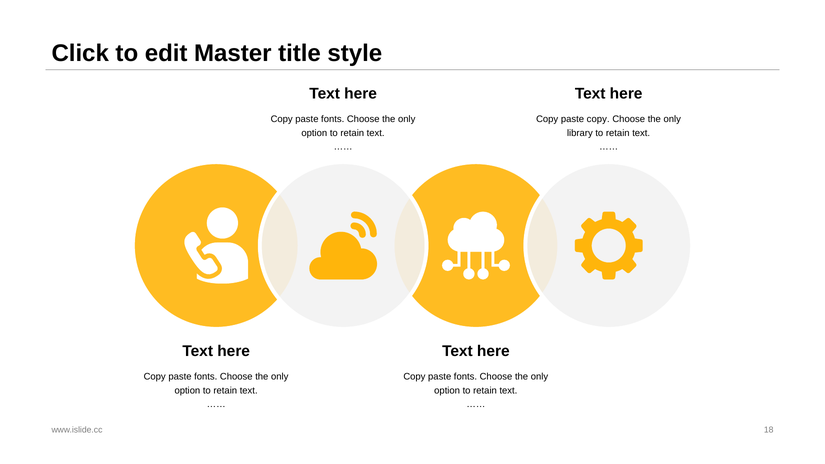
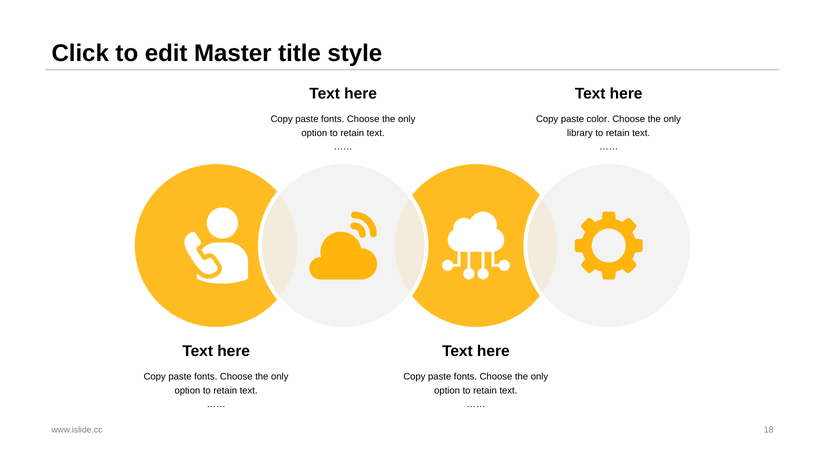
paste copy: copy -> color
